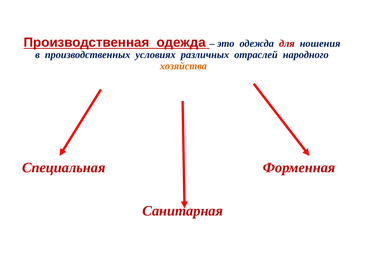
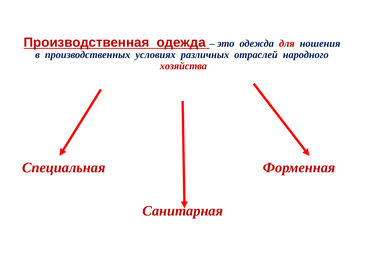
хозяйства colour: orange -> red
